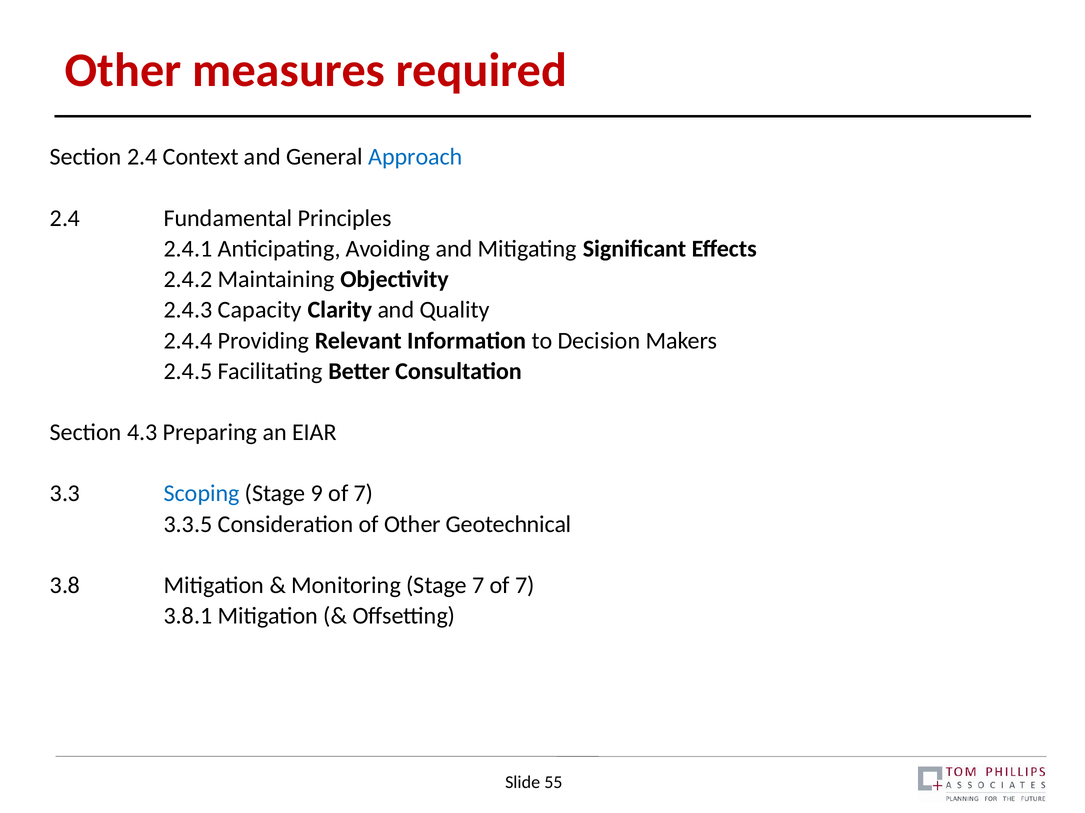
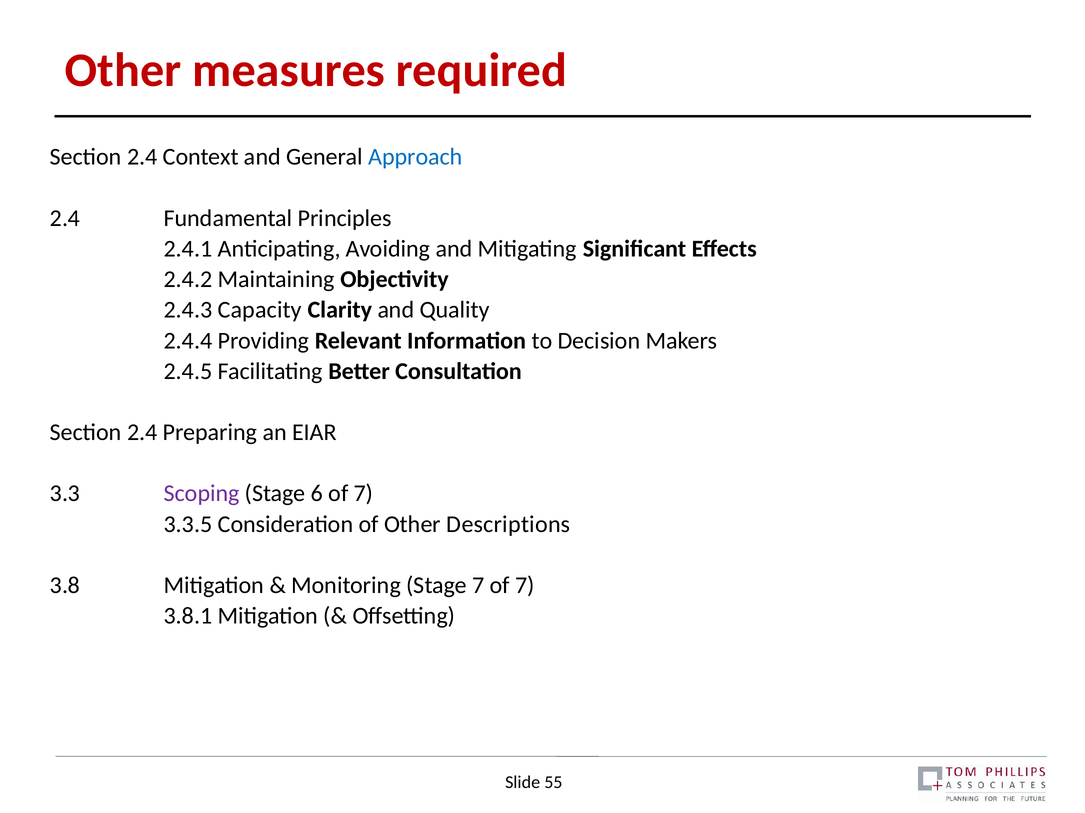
4.3 at (142, 433): 4.3 -> 2.4
Scoping colour: blue -> purple
9: 9 -> 6
Geotechnical: Geotechnical -> Descriptions
